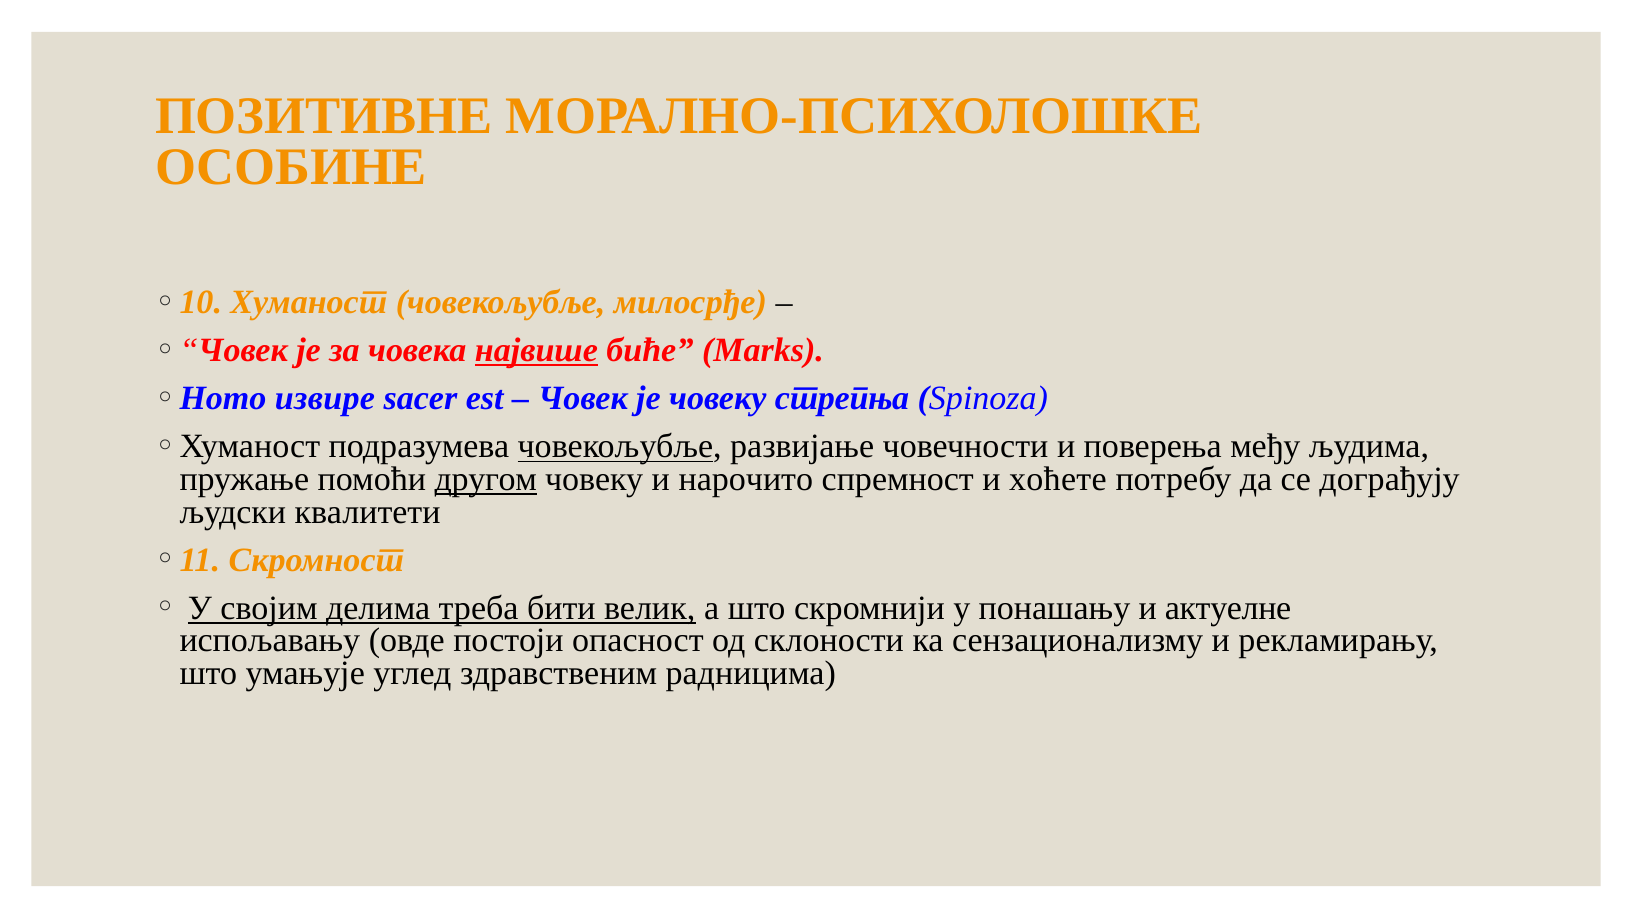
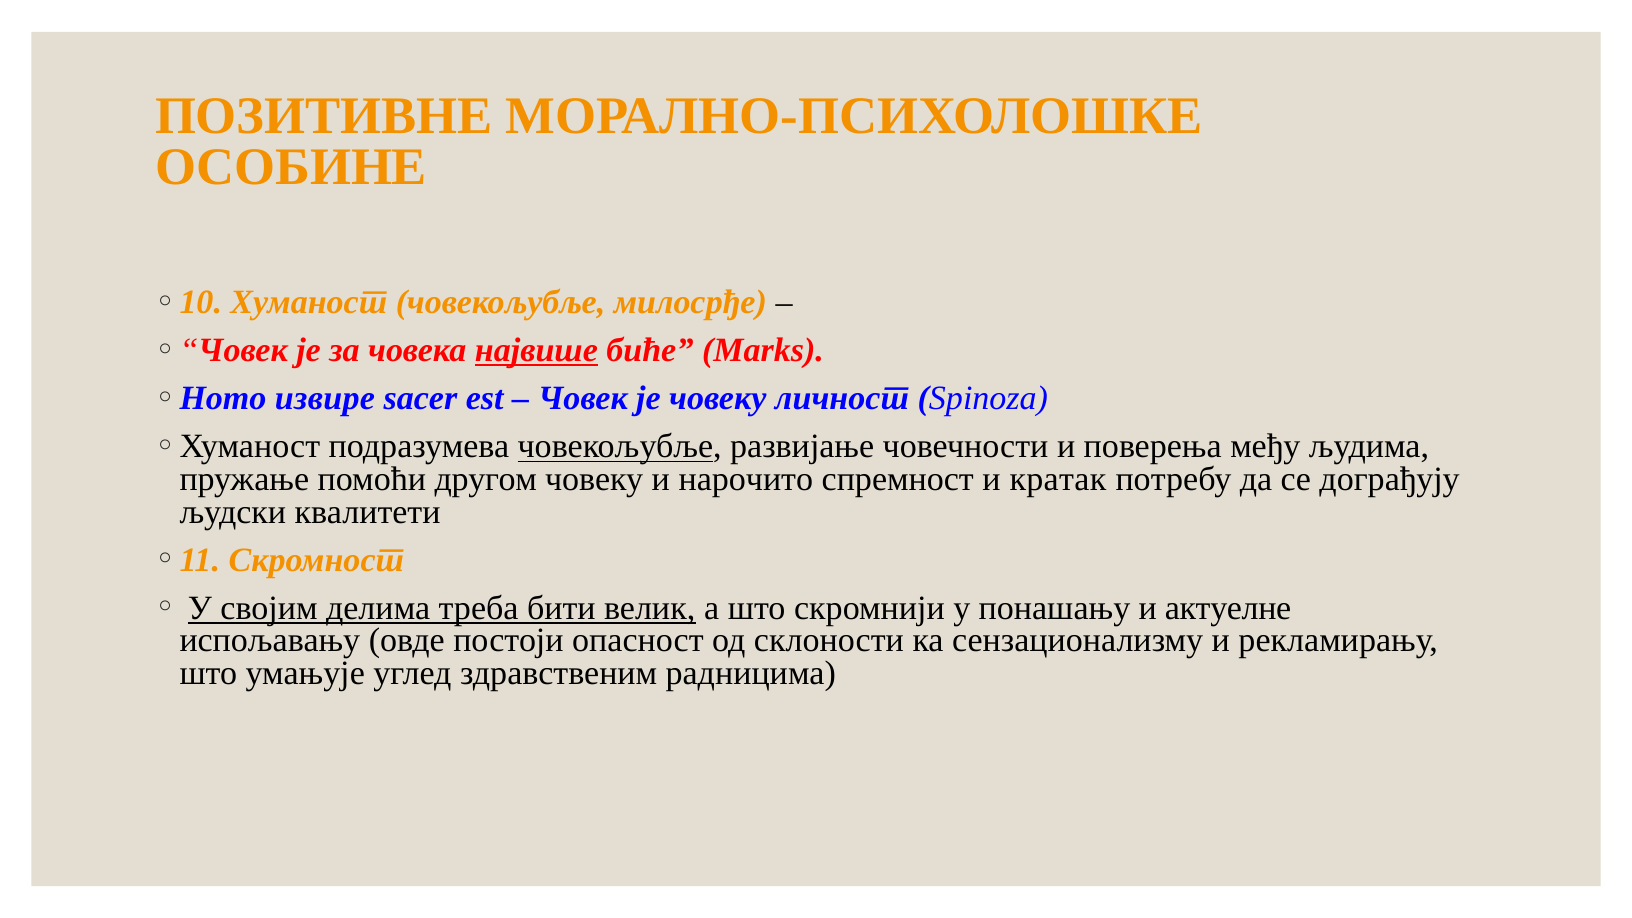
стрепња: стрепња -> личност
другом underline: present -> none
хоћете: хоћете -> кратак
